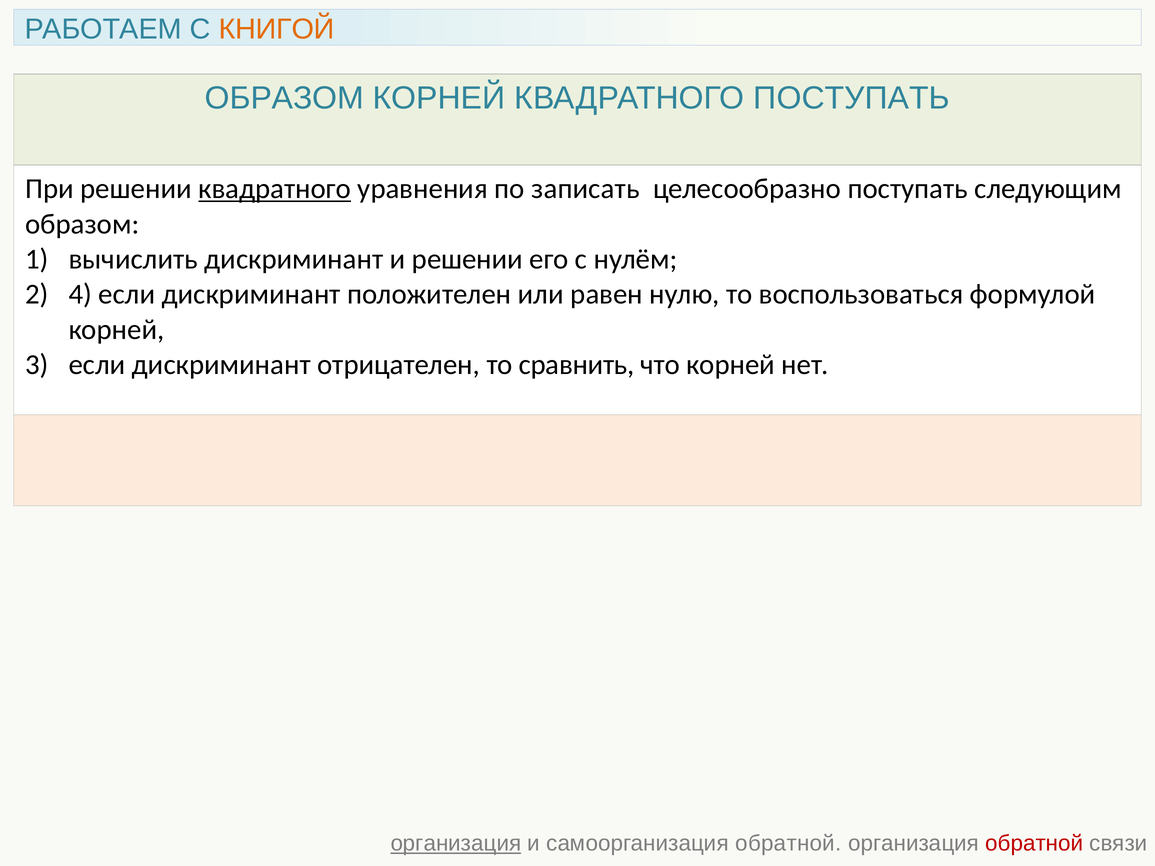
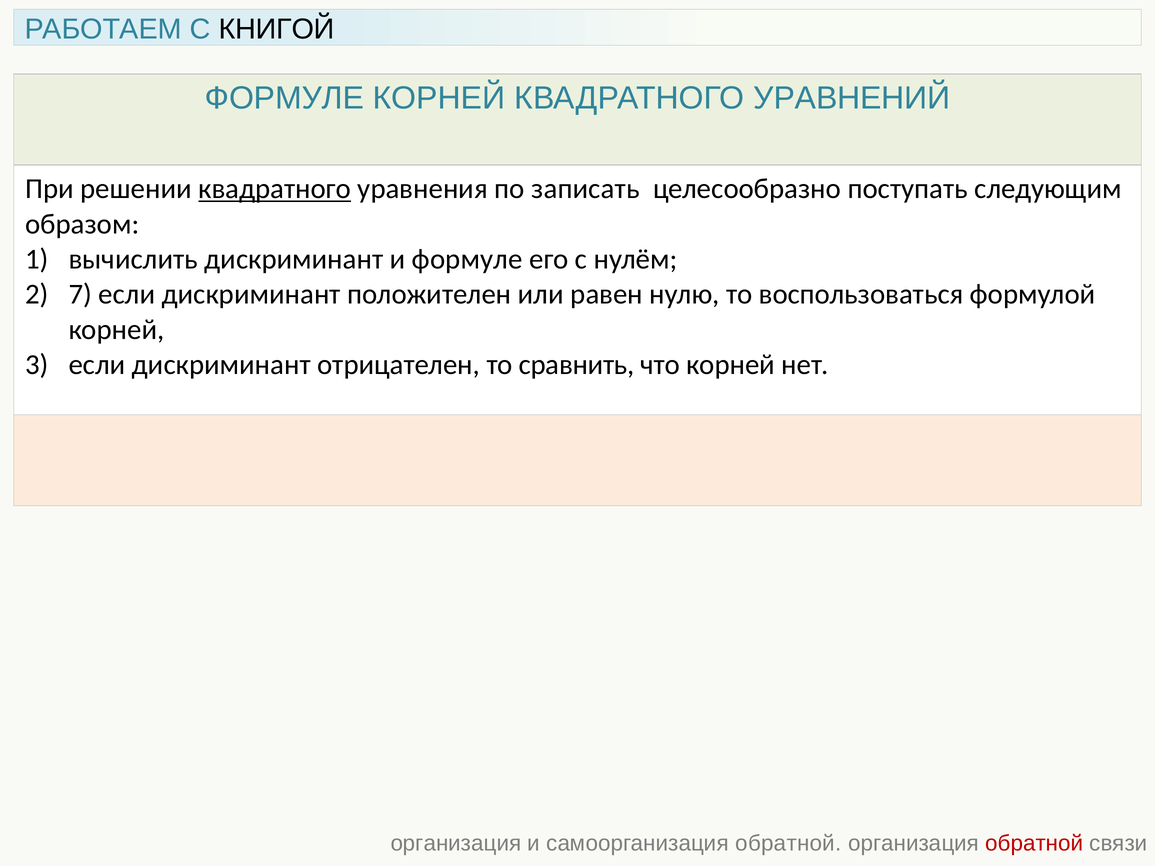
КНИГОЙ colour: orange -> black
ОБРАЗОМ at (284, 98): ОБРАЗОМ -> ФОРМУЛЕ
КВАДРАТНОГО ПОСТУПАТЬ: ПОСТУПАТЬ -> УРАВНЕНИЙ
и решении: решении -> формуле
4: 4 -> 7
организация at (456, 844) underline: present -> none
